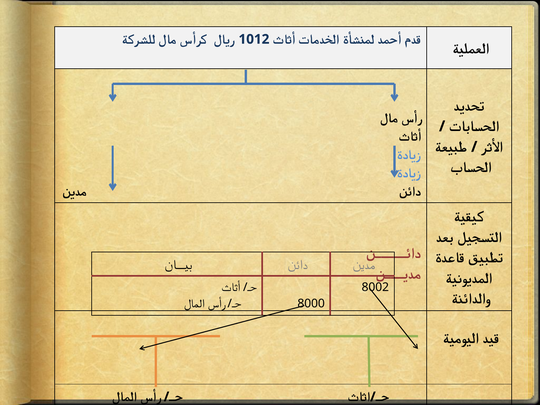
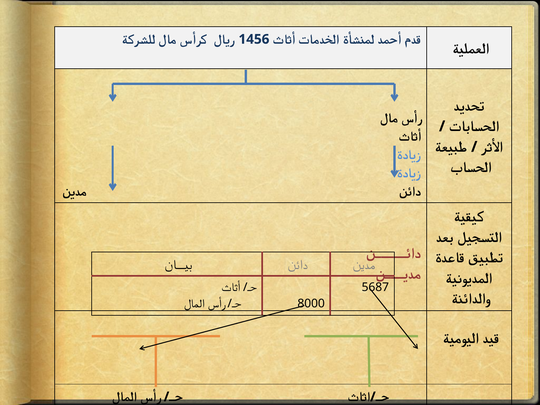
1012: 1012 -> 1456
8002: 8002 -> 5687
